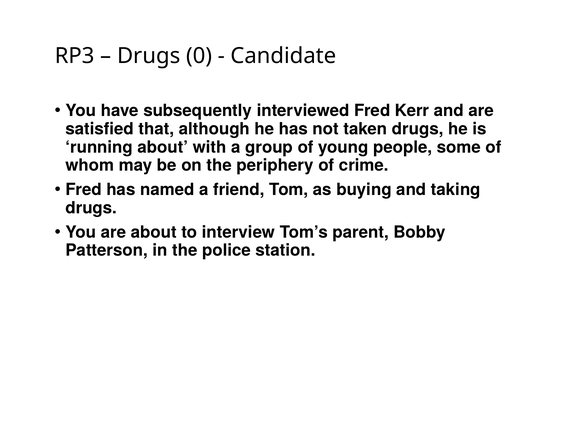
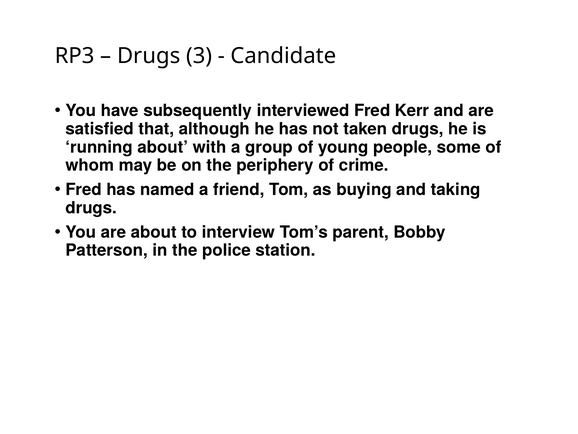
0: 0 -> 3
